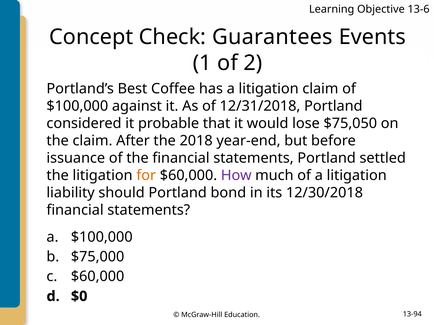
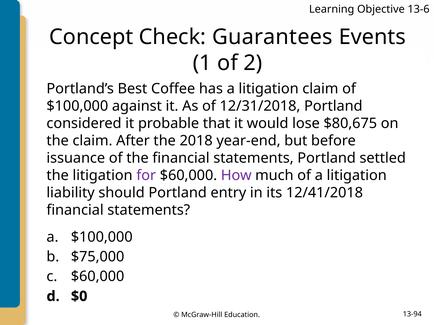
$75,050: $75,050 -> $80,675
for colour: orange -> purple
bond: bond -> entry
12/30/2018: 12/30/2018 -> 12/41/2018
